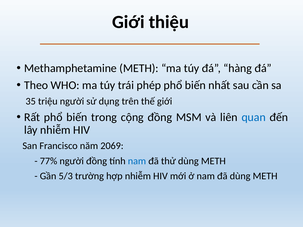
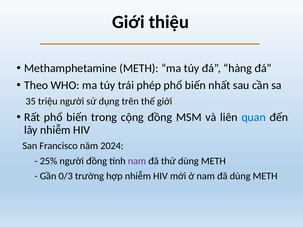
2069: 2069 -> 2024
77%: 77% -> 25%
nam at (137, 161) colour: blue -> purple
5/3: 5/3 -> 0/3
